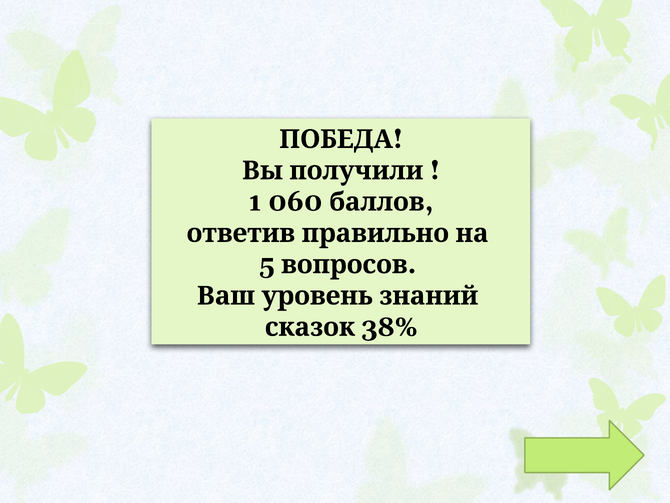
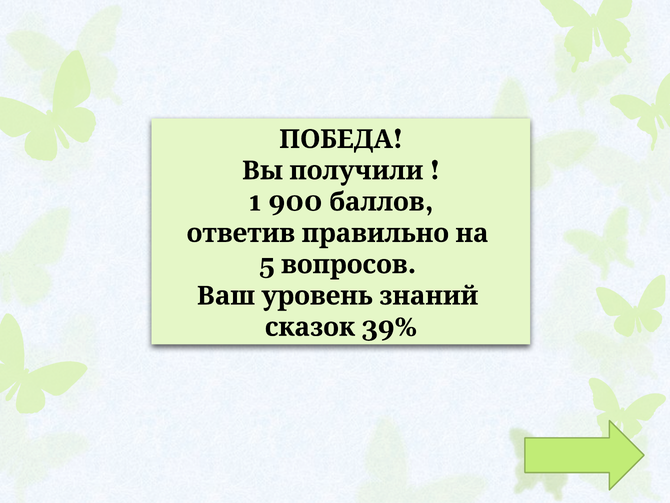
060: 060 -> 900
38%: 38% -> 39%
